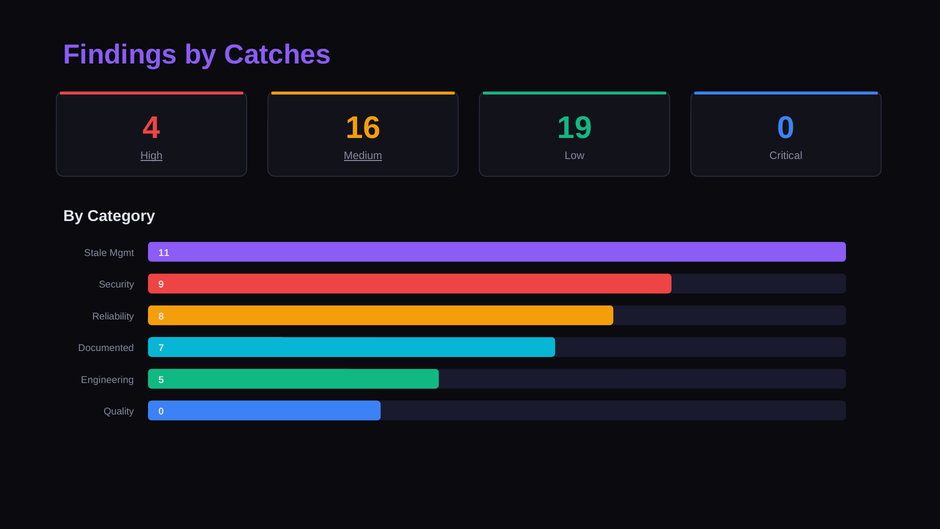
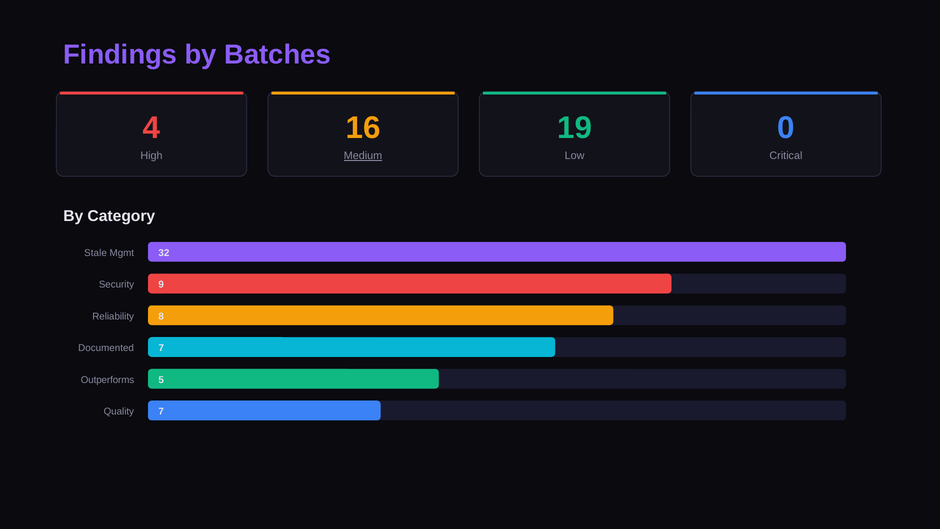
Catches: Catches -> Batches
High underline: present -> none
11: 11 -> 32
Engineering: Engineering -> Outperforms
Quality 0: 0 -> 7
